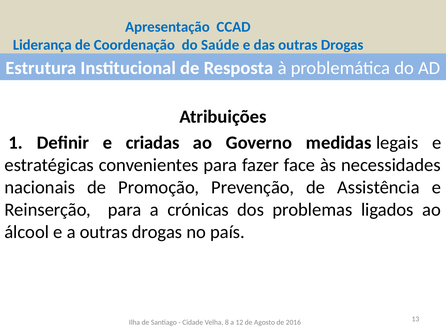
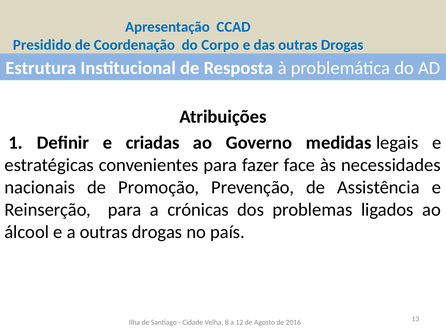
Liderança: Liderança -> Presidido
Saúde: Saúde -> Corpo
